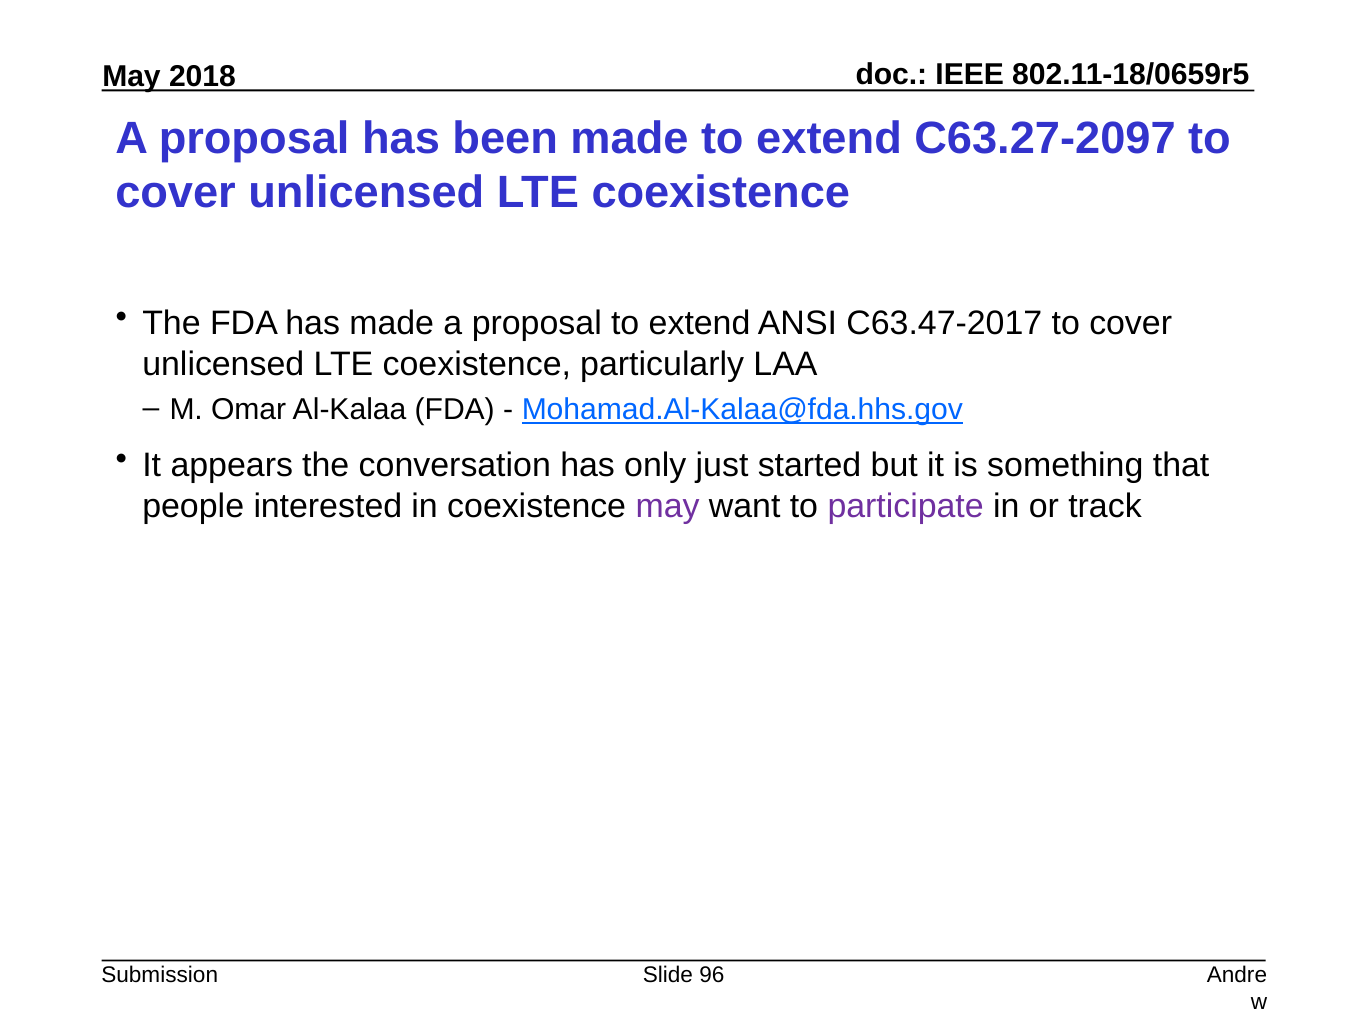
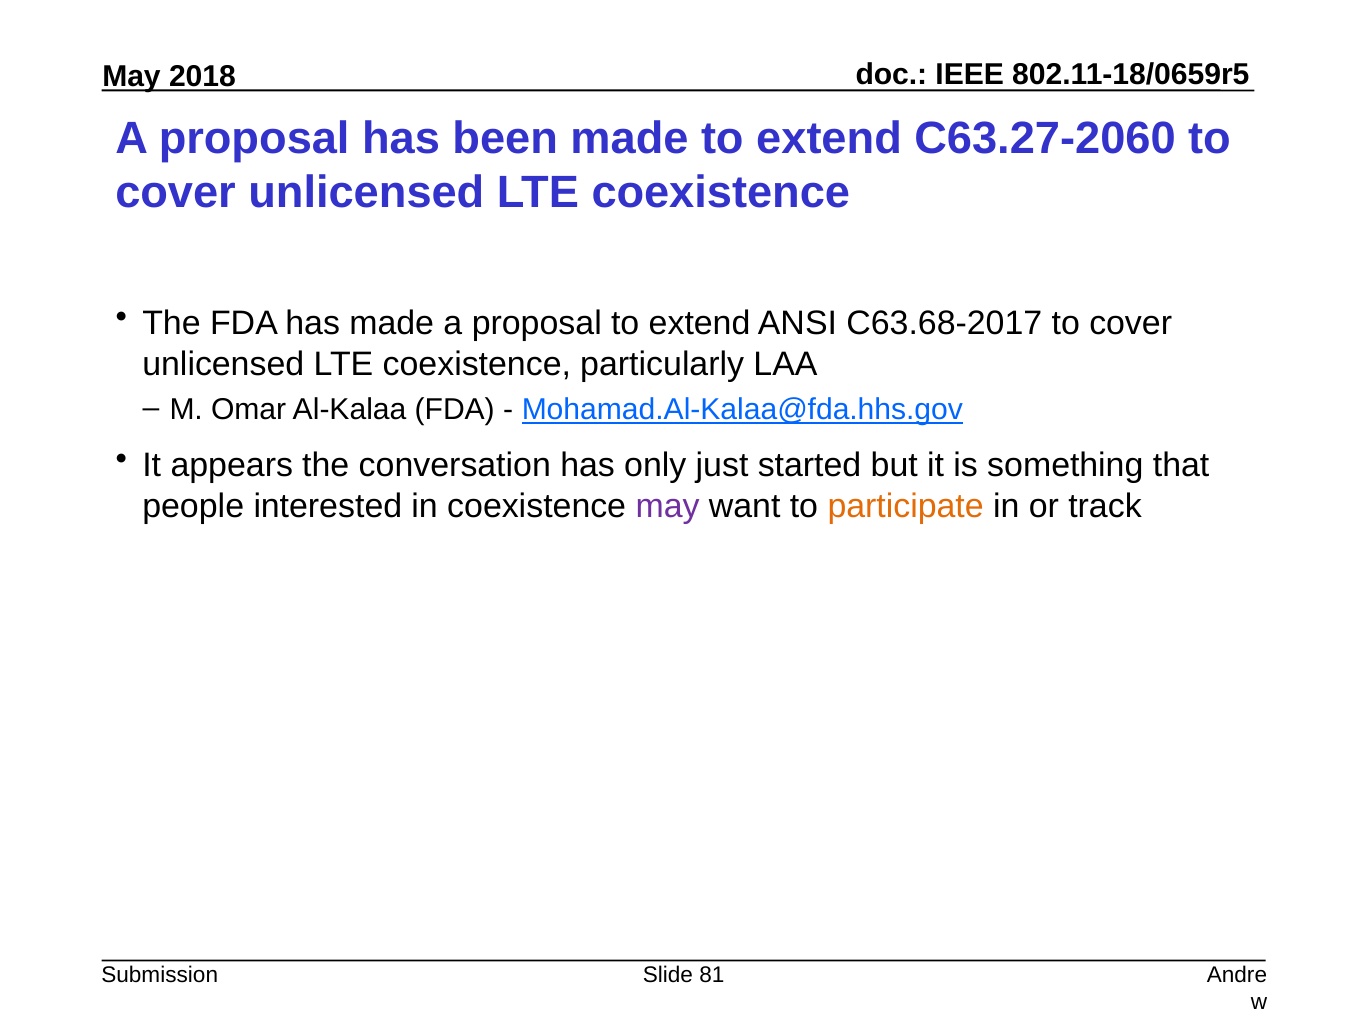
C63.27-2097: C63.27-2097 -> C63.27-2060
C63.47-2017: C63.47-2017 -> C63.68-2017
participate colour: purple -> orange
96: 96 -> 81
